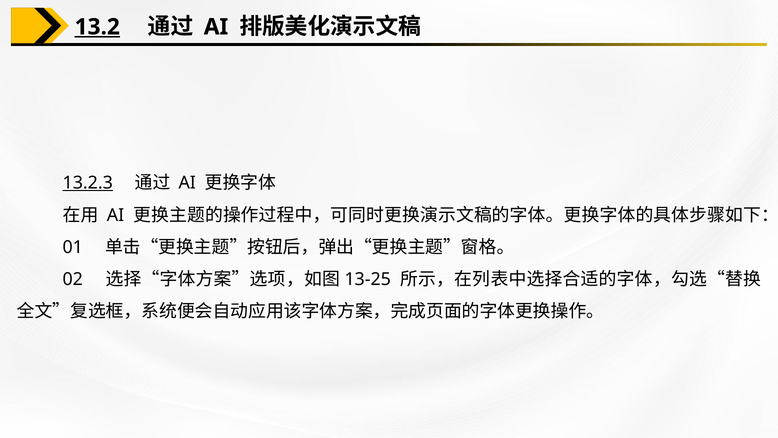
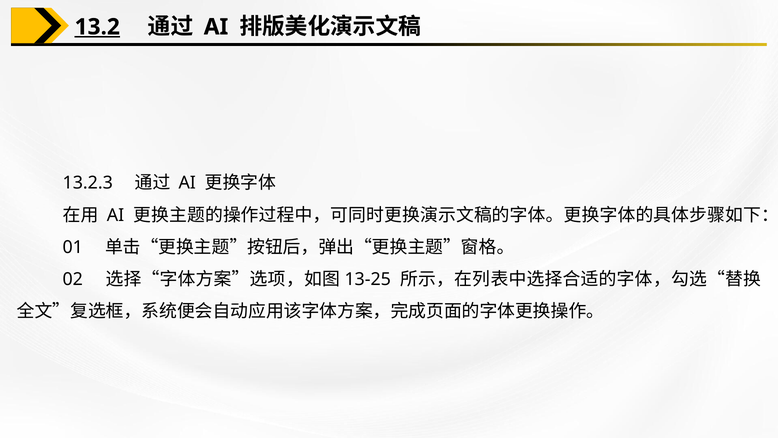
13.2.3 underline: present -> none
